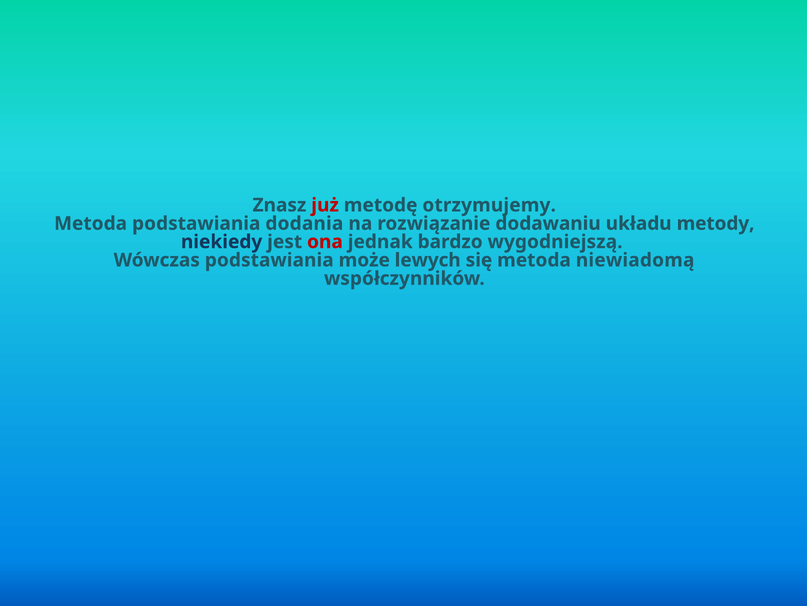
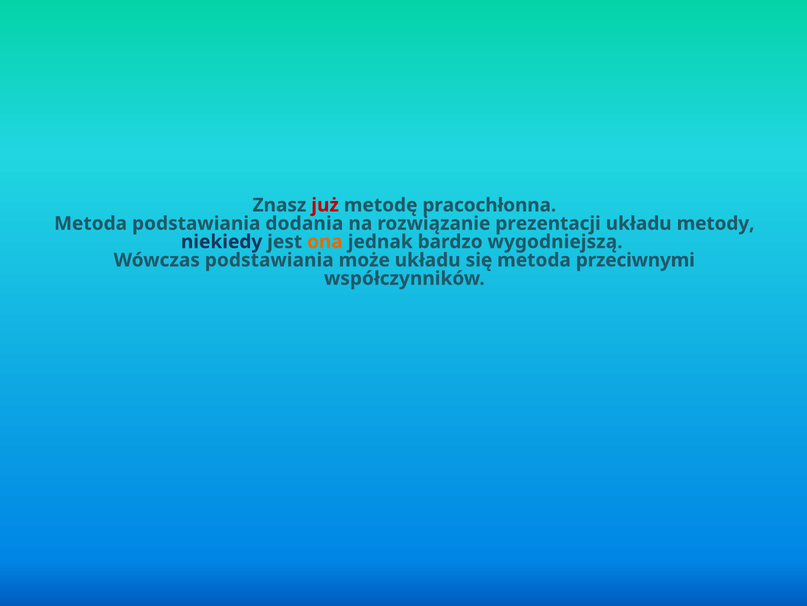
otrzymujemy: otrzymujemy -> pracochłonna
dodawaniu: dodawaniu -> prezentacji
ona colour: red -> orange
może lewych: lewych -> układu
niewiadomą: niewiadomą -> przeciwnymi
